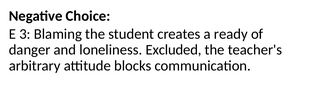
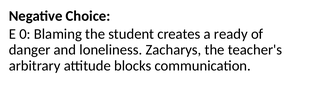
3: 3 -> 0
Excluded: Excluded -> Zacharys
